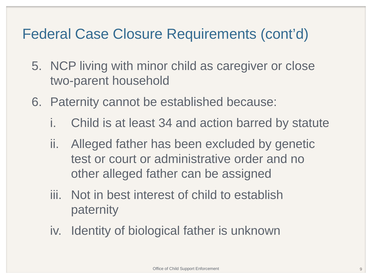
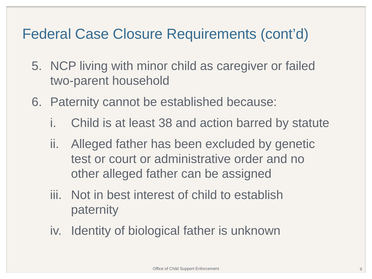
close: close -> failed
34: 34 -> 38
